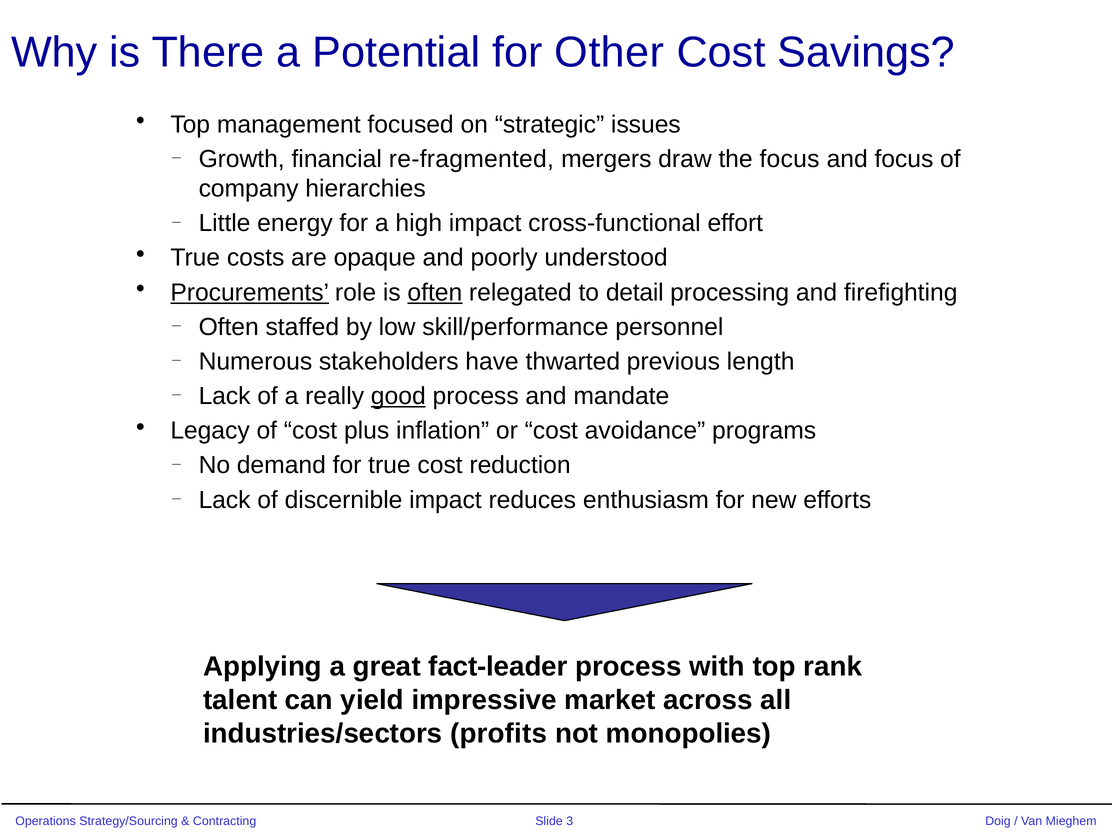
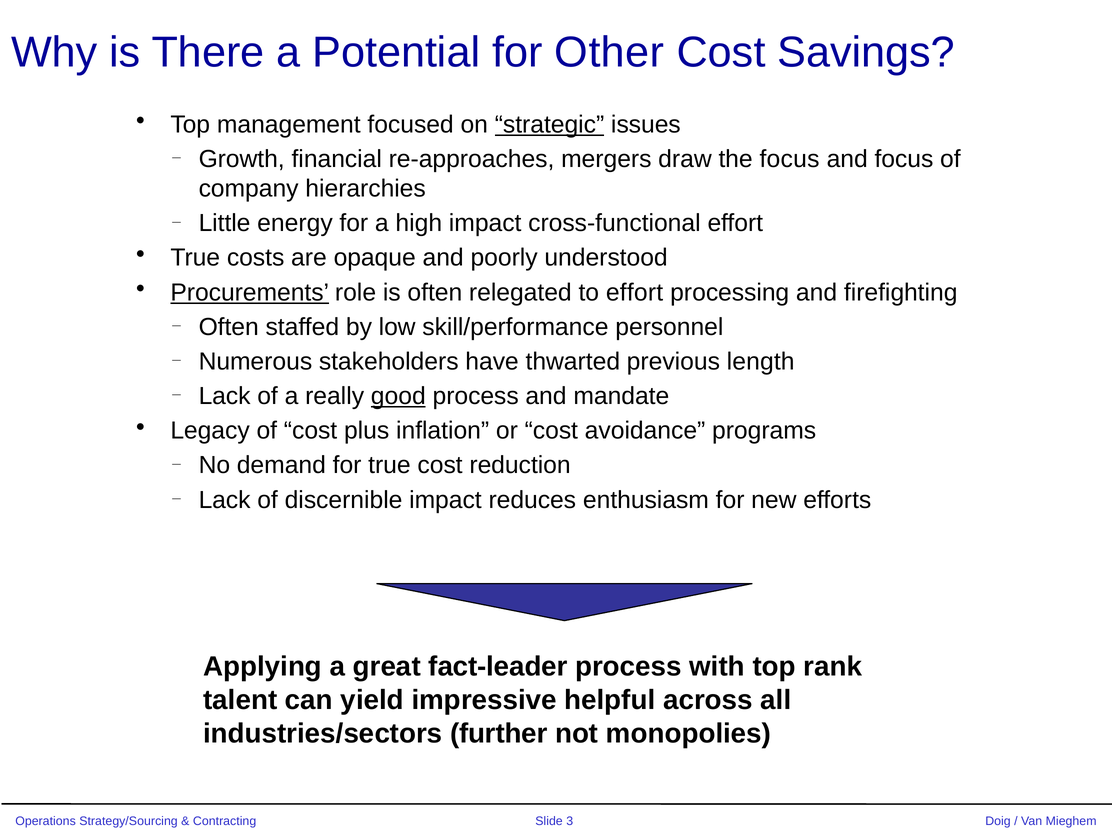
strategic underline: none -> present
re-fragmented: re-fragmented -> re-approaches
often at (435, 292) underline: present -> none
to detail: detail -> effort
market: market -> helpful
profits: profits -> further
